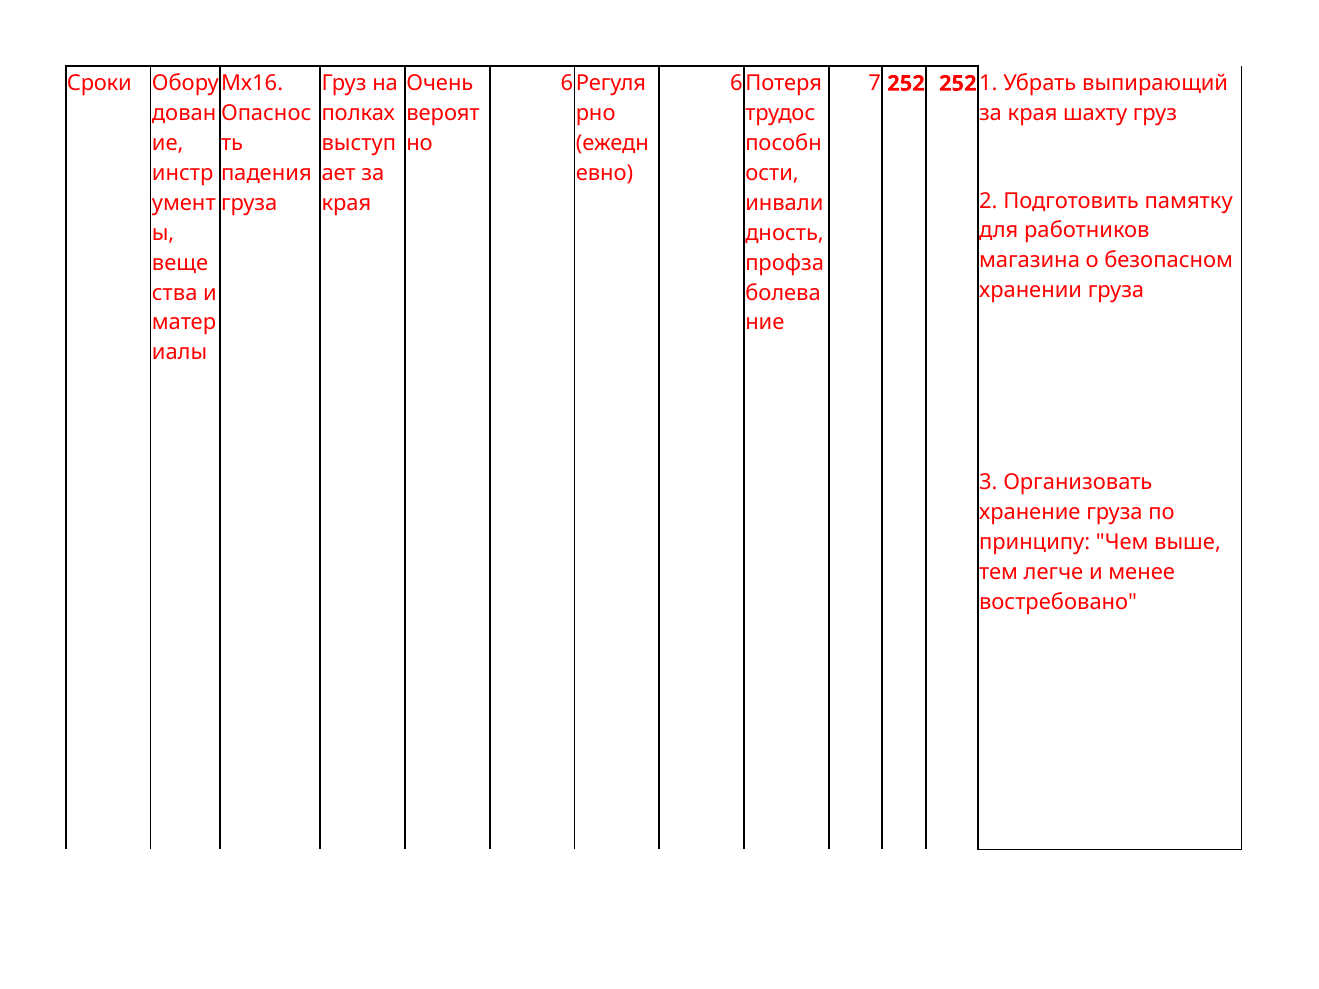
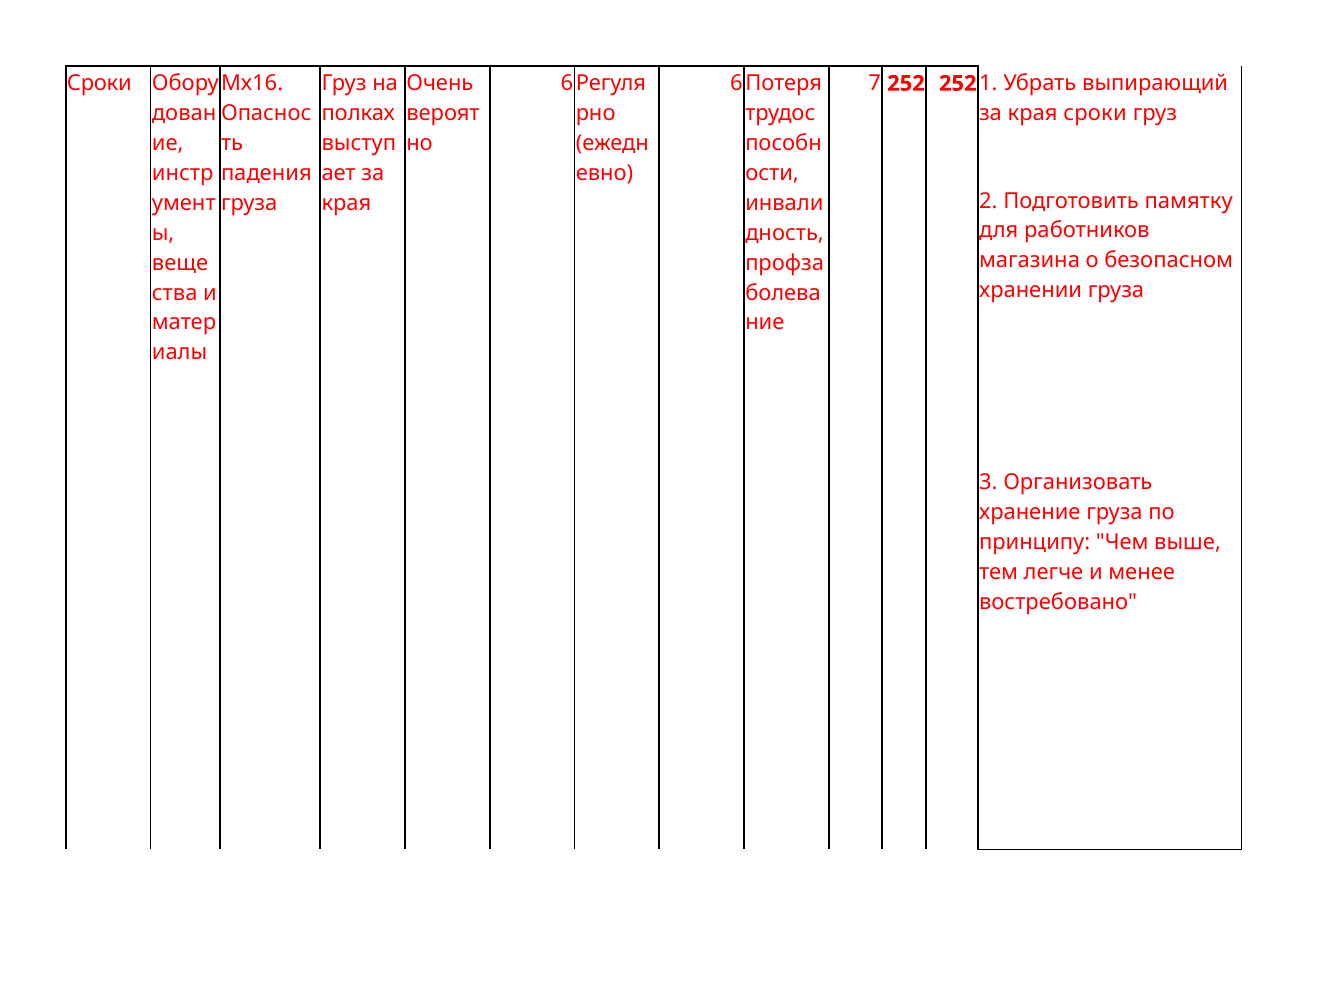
края шахту: шахту -> сроки
